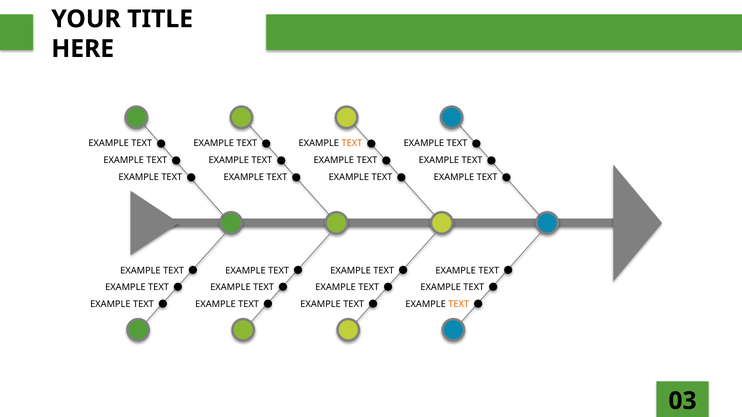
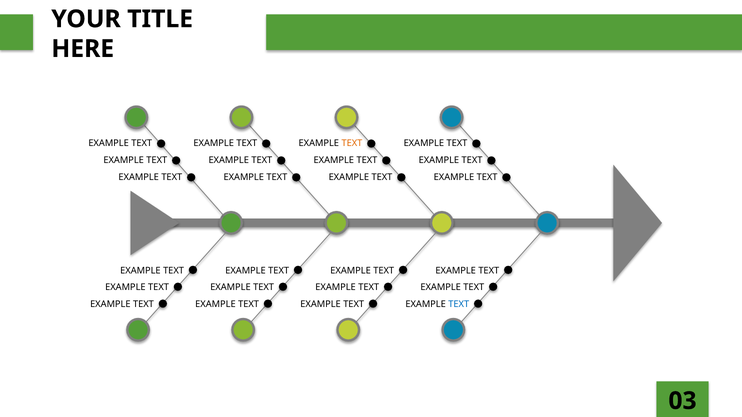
TEXT at (459, 305) colour: orange -> blue
